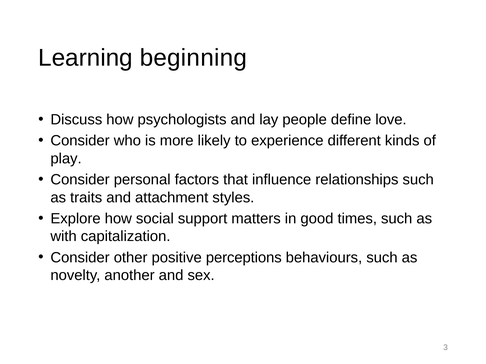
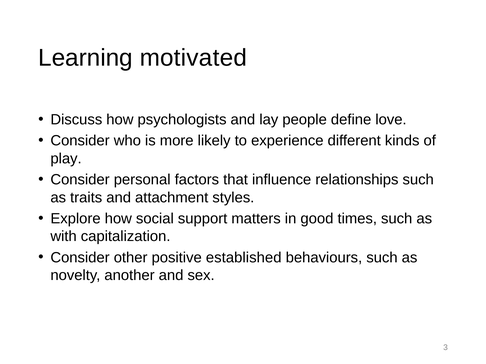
beginning: beginning -> motivated
perceptions: perceptions -> established
